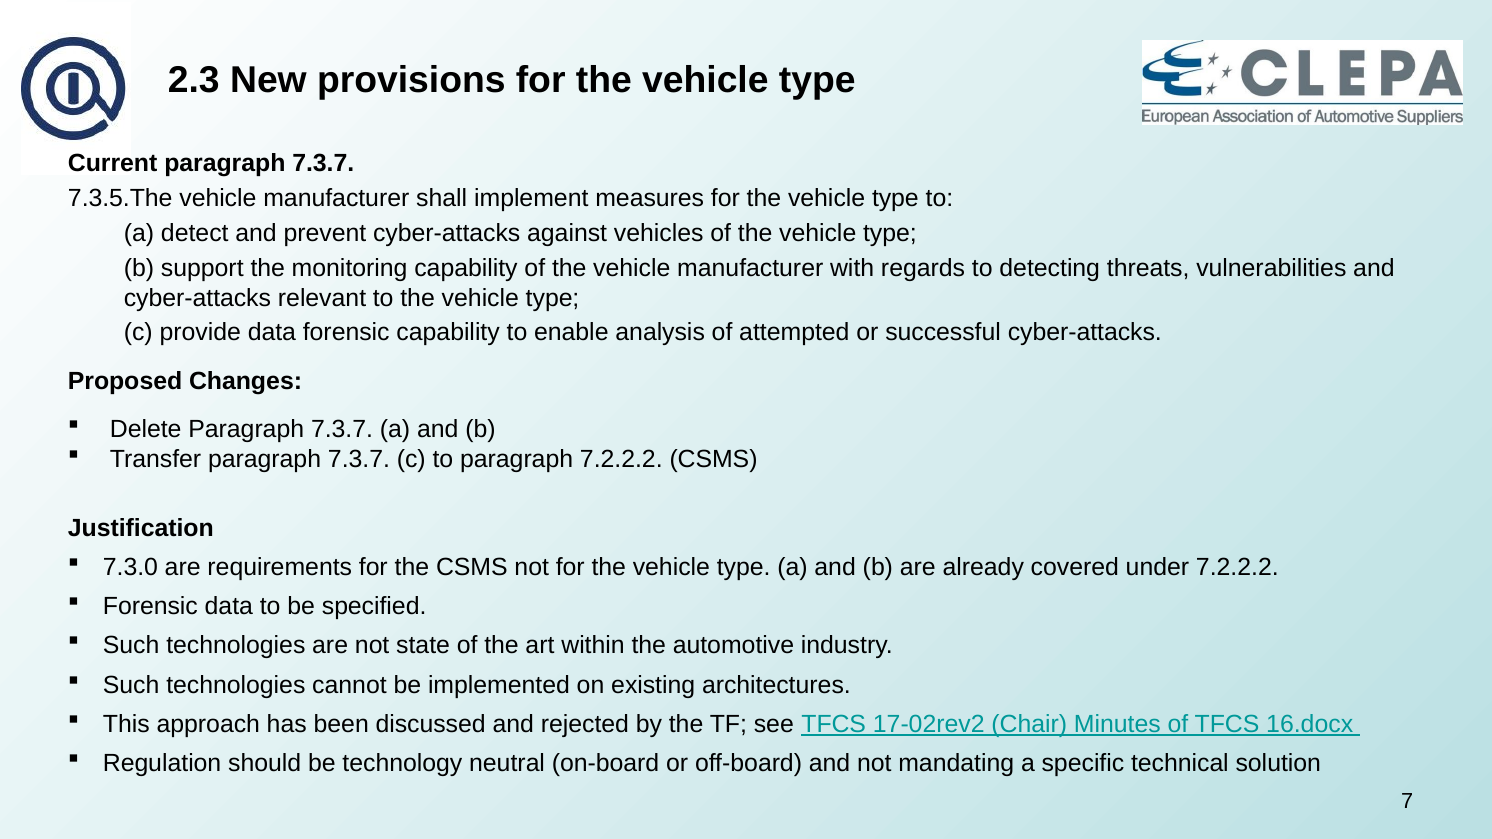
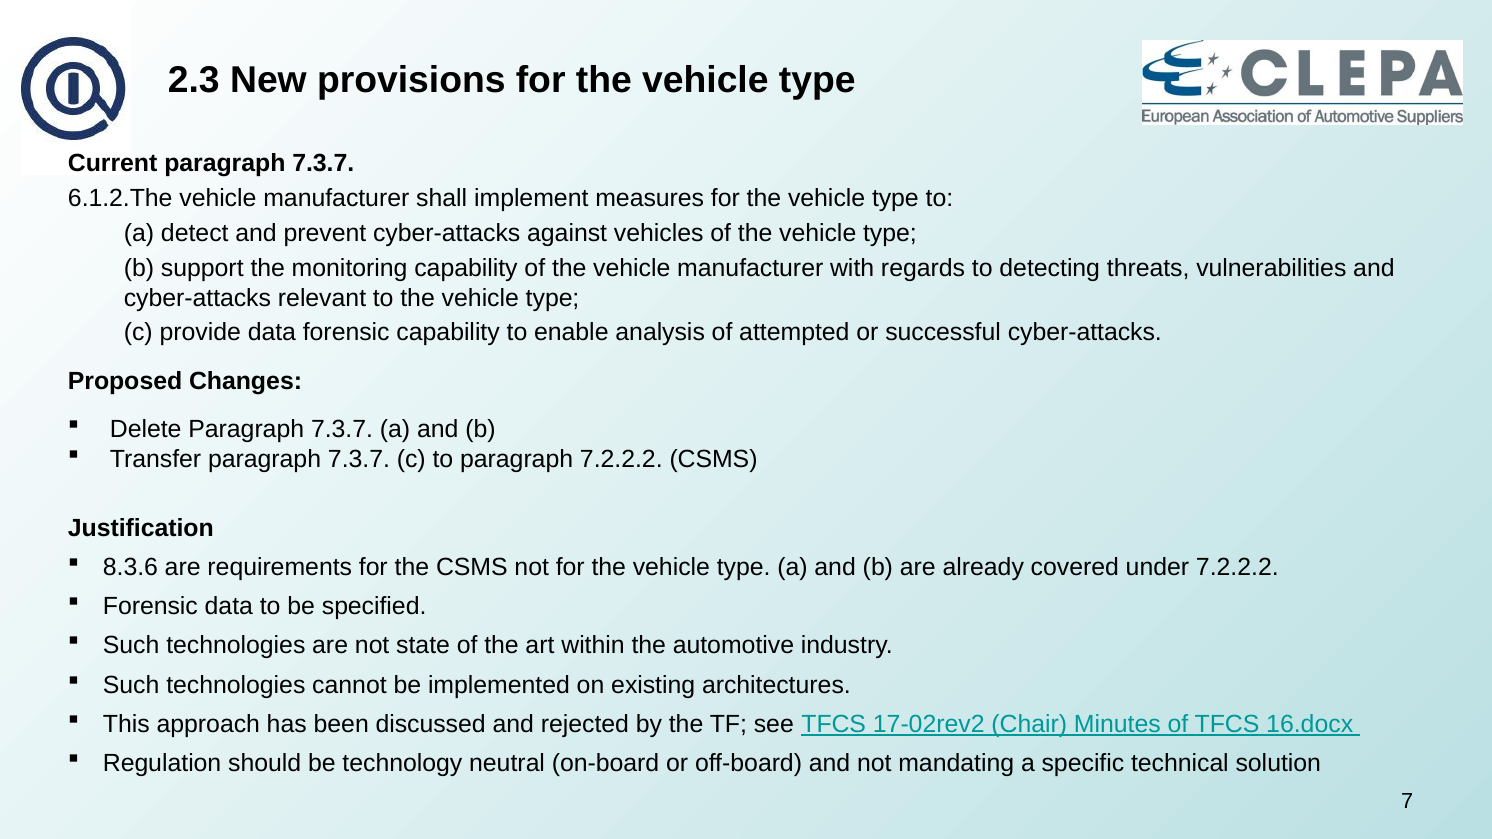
7.3.5.The: 7.3.5.The -> 6.1.2.The
7.3.0: 7.3.0 -> 8.3.6
